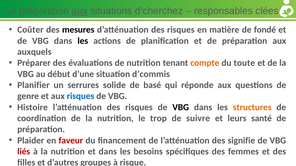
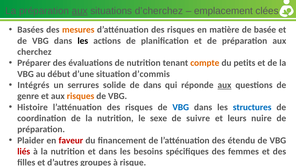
responsables: responsables -> emplacement
Coûter: Coûter -> Basées
mesures colour: black -> orange
fondé: fondé -> basée
auxquels: auxquels -> cherchez
toute: toute -> petits
Planifier: Planifier -> Intégrés
de basé: basé -> dans
aux at (224, 85) underline: none -> present
risques at (81, 96) colour: blue -> orange
VBG at (181, 108) colour: black -> blue
structures colour: orange -> blue
trop: trop -> sexe
santé: santé -> nuire
signifie: signifie -> étendu
